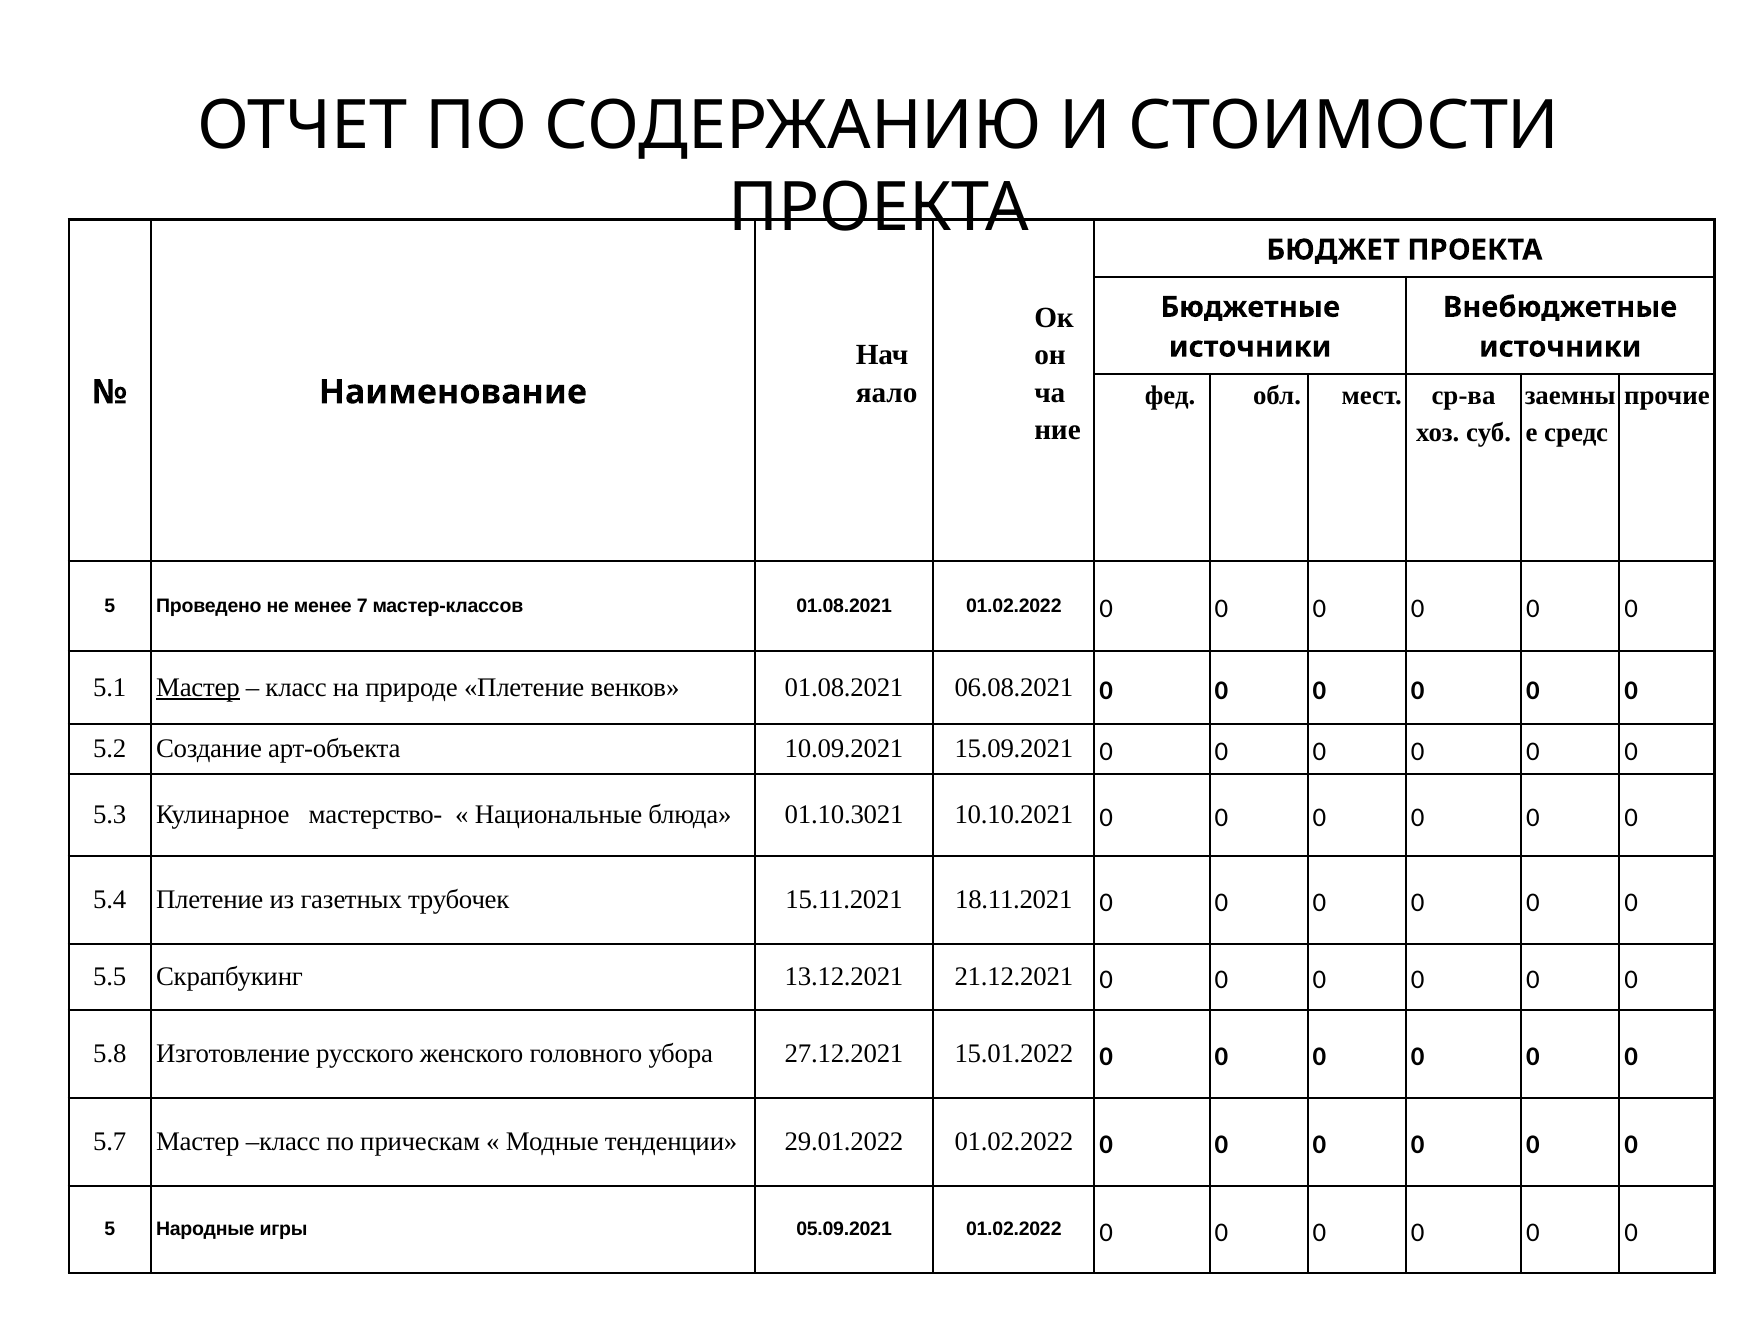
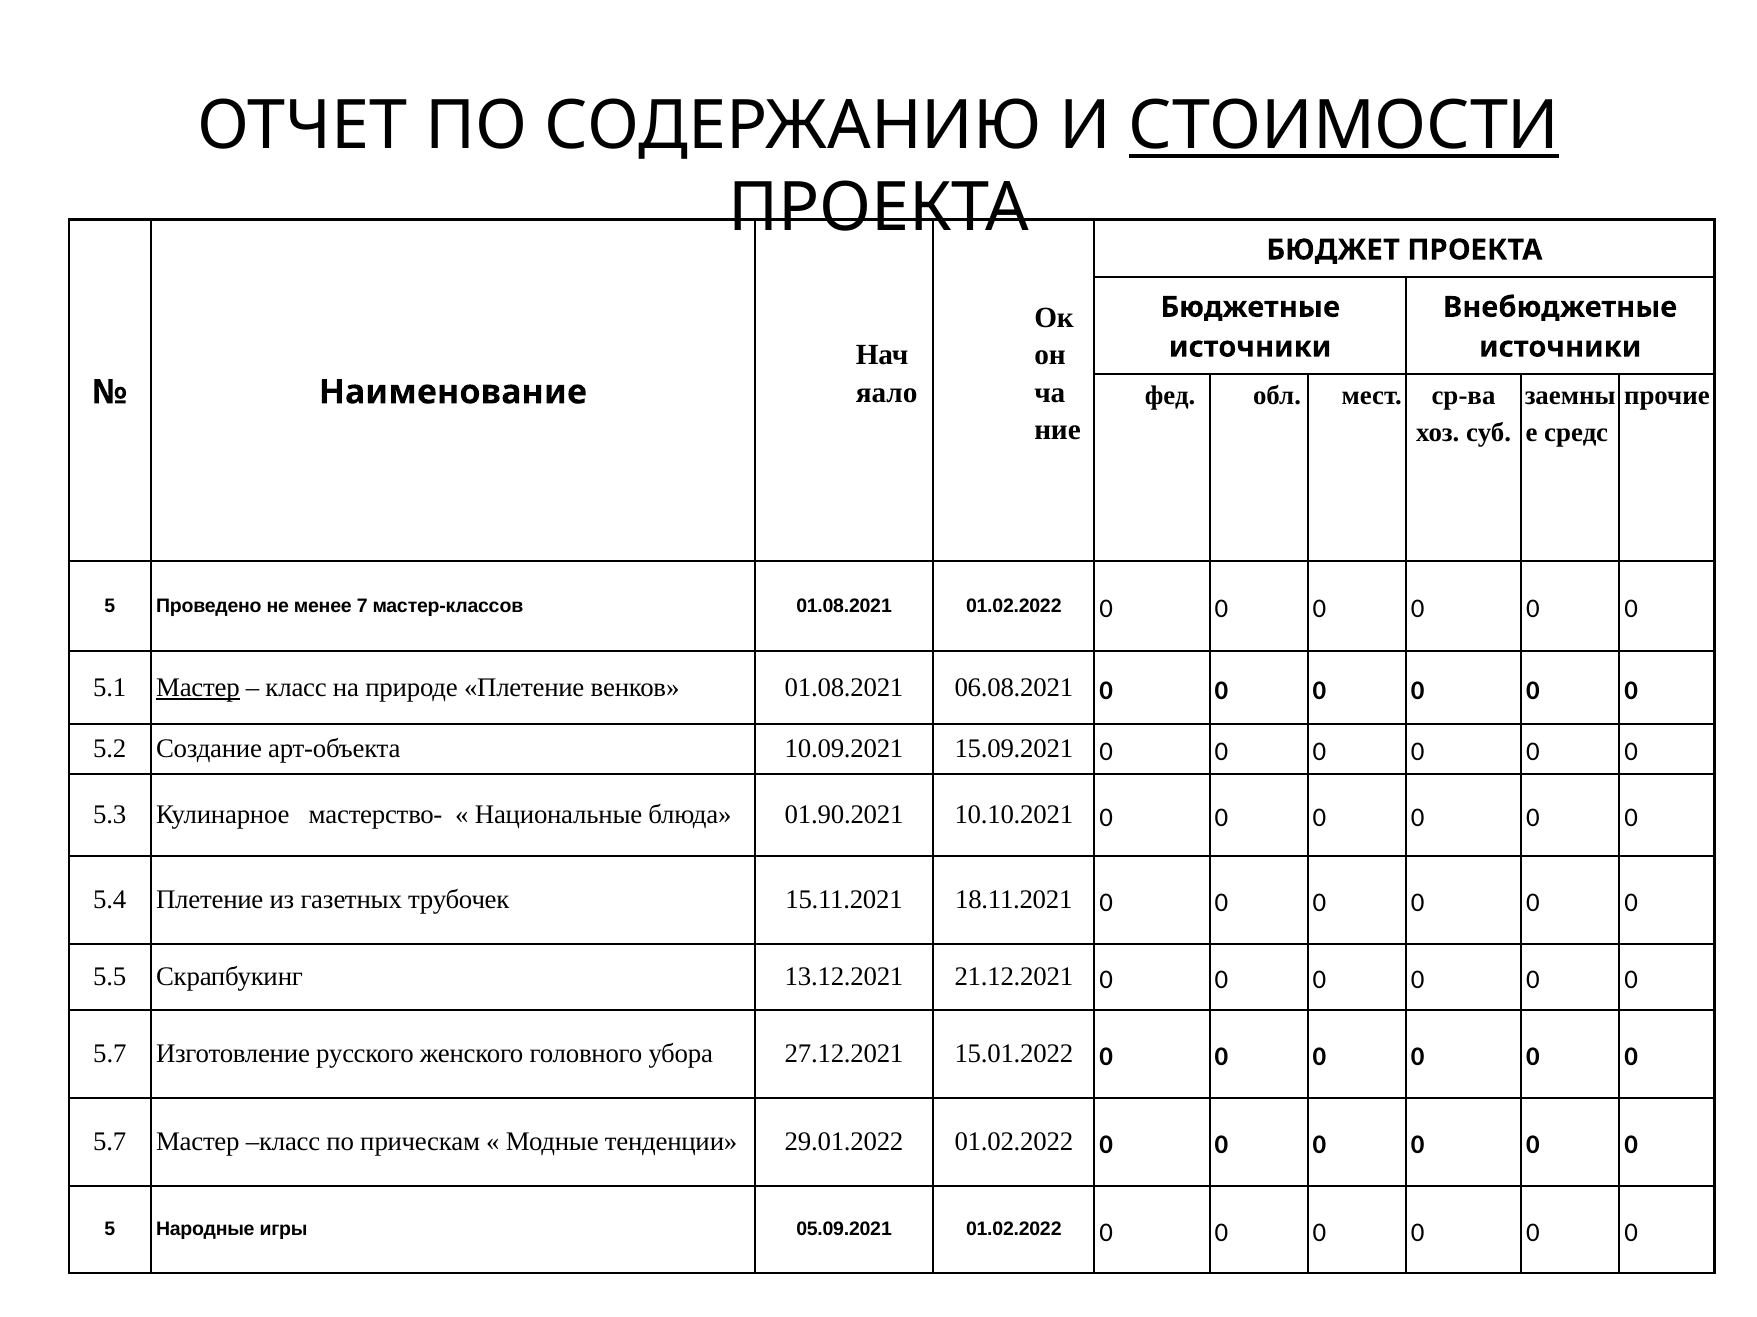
СТОИМОСТИ underline: none -> present
01.10.3021: 01.10.3021 -> 01.90.2021
5.8 at (110, 1054): 5.8 -> 5.7
